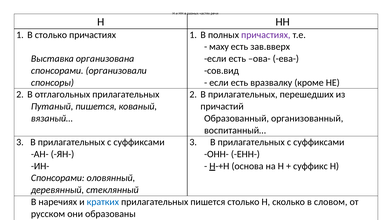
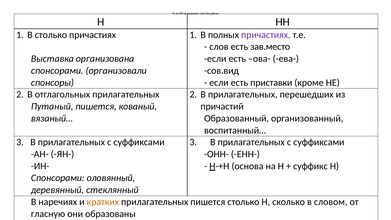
маху: маху -> слов
зав.вверх: зав.вверх -> зав.место
вразвалку: вразвалку -> приставки
кратких colour: blue -> orange
русском: русском -> гласную
